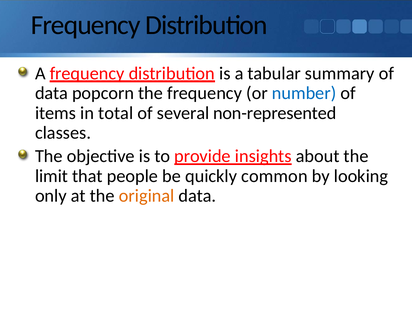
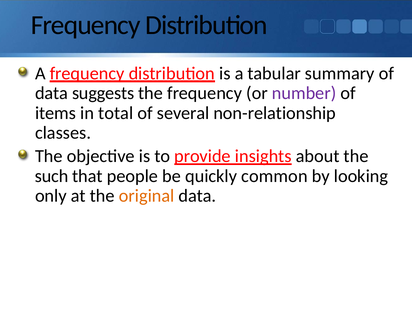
popcorn: popcorn -> suggests
number colour: blue -> purple
non-represented: non-represented -> non-relationship
limit: limit -> such
